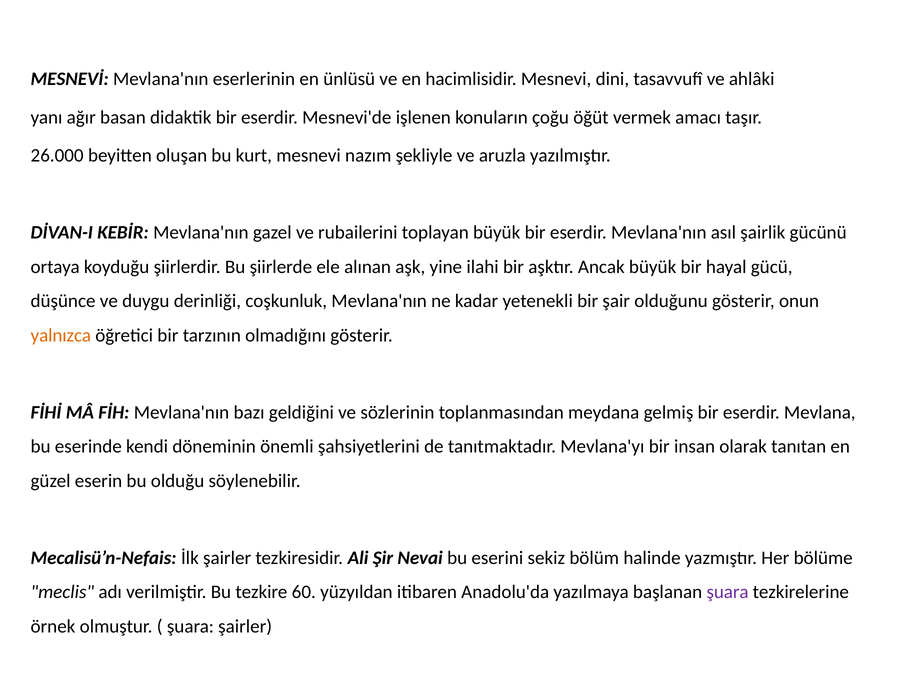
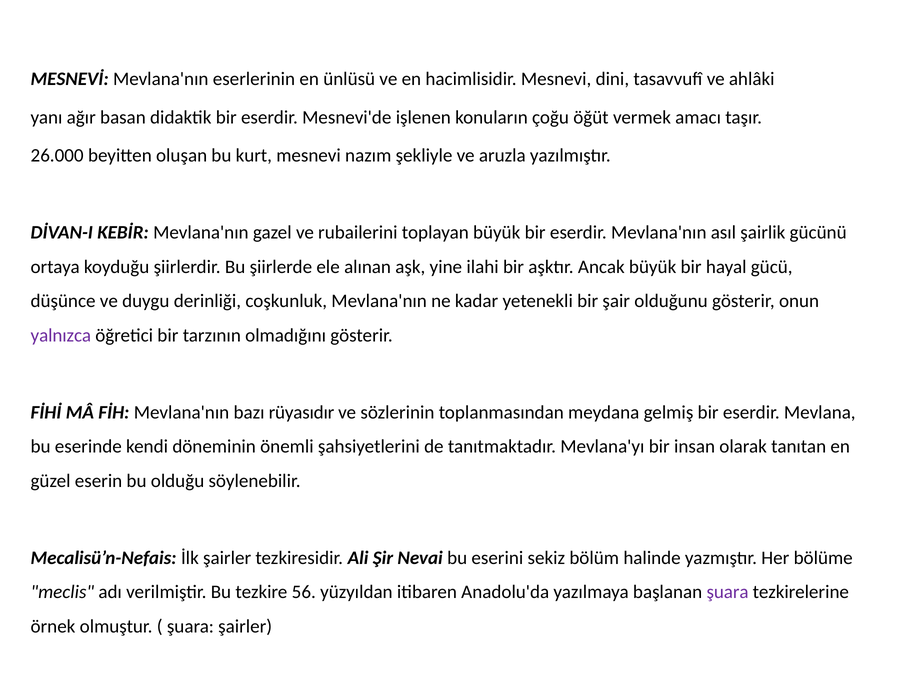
yalnızca colour: orange -> purple
geldiğini: geldiğini -> rüyasıdır
60: 60 -> 56
